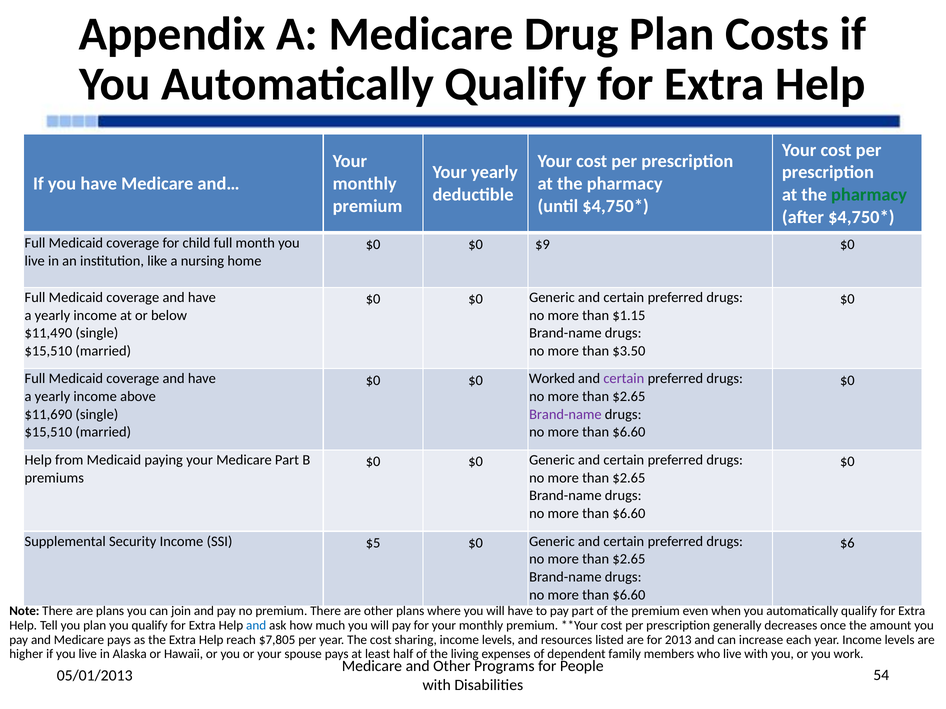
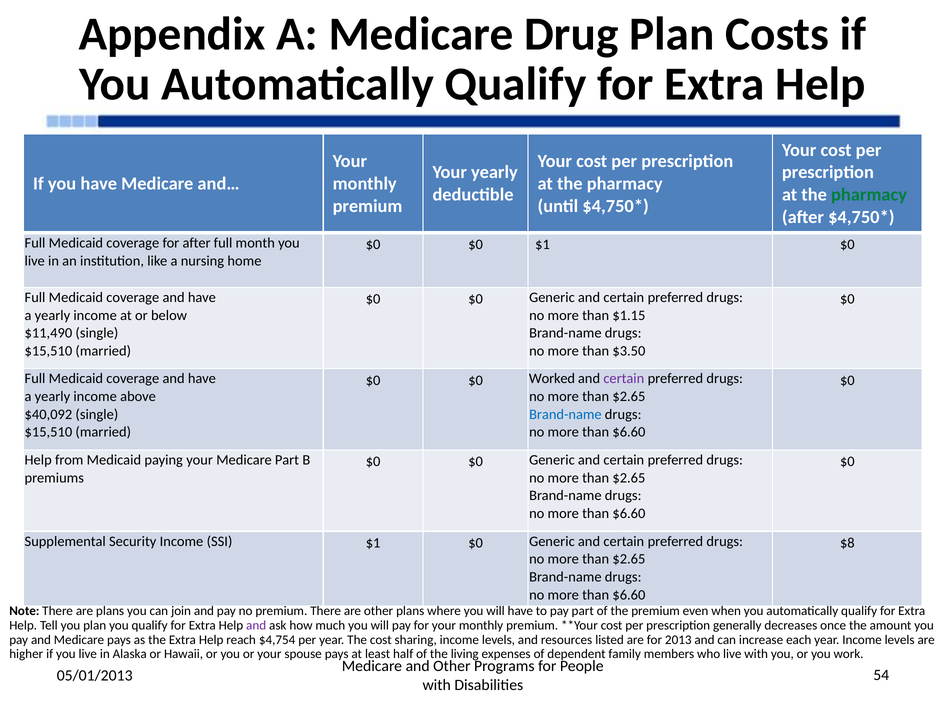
for child: child -> after
$0 $9: $9 -> $1
$11,690: $11,690 -> $40,092
Brand-name at (565, 415) colour: purple -> blue
SSI $5: $5 -> $1
$6: $6 -> $8
and at (256, 626) colour: blue -> purple
$7,805: $7,805 -> $4,754
